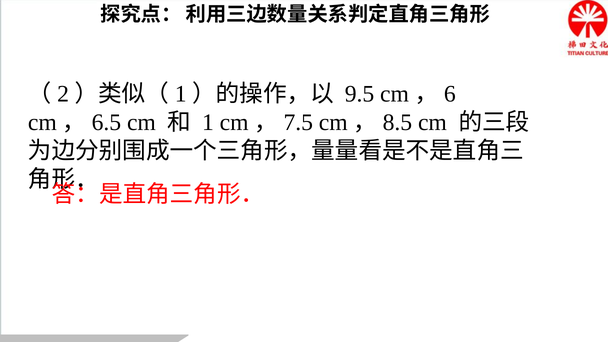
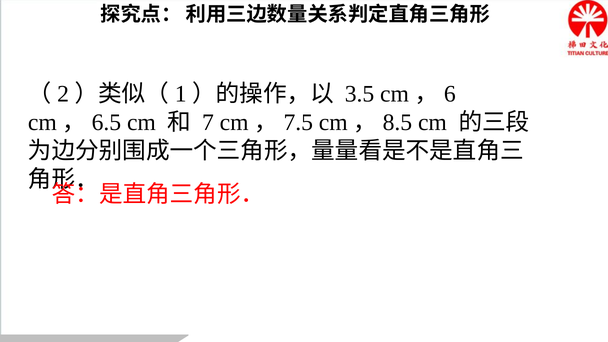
9.5: 9.5 -> 3.5
1 at (208, 123): 1 -> 7
